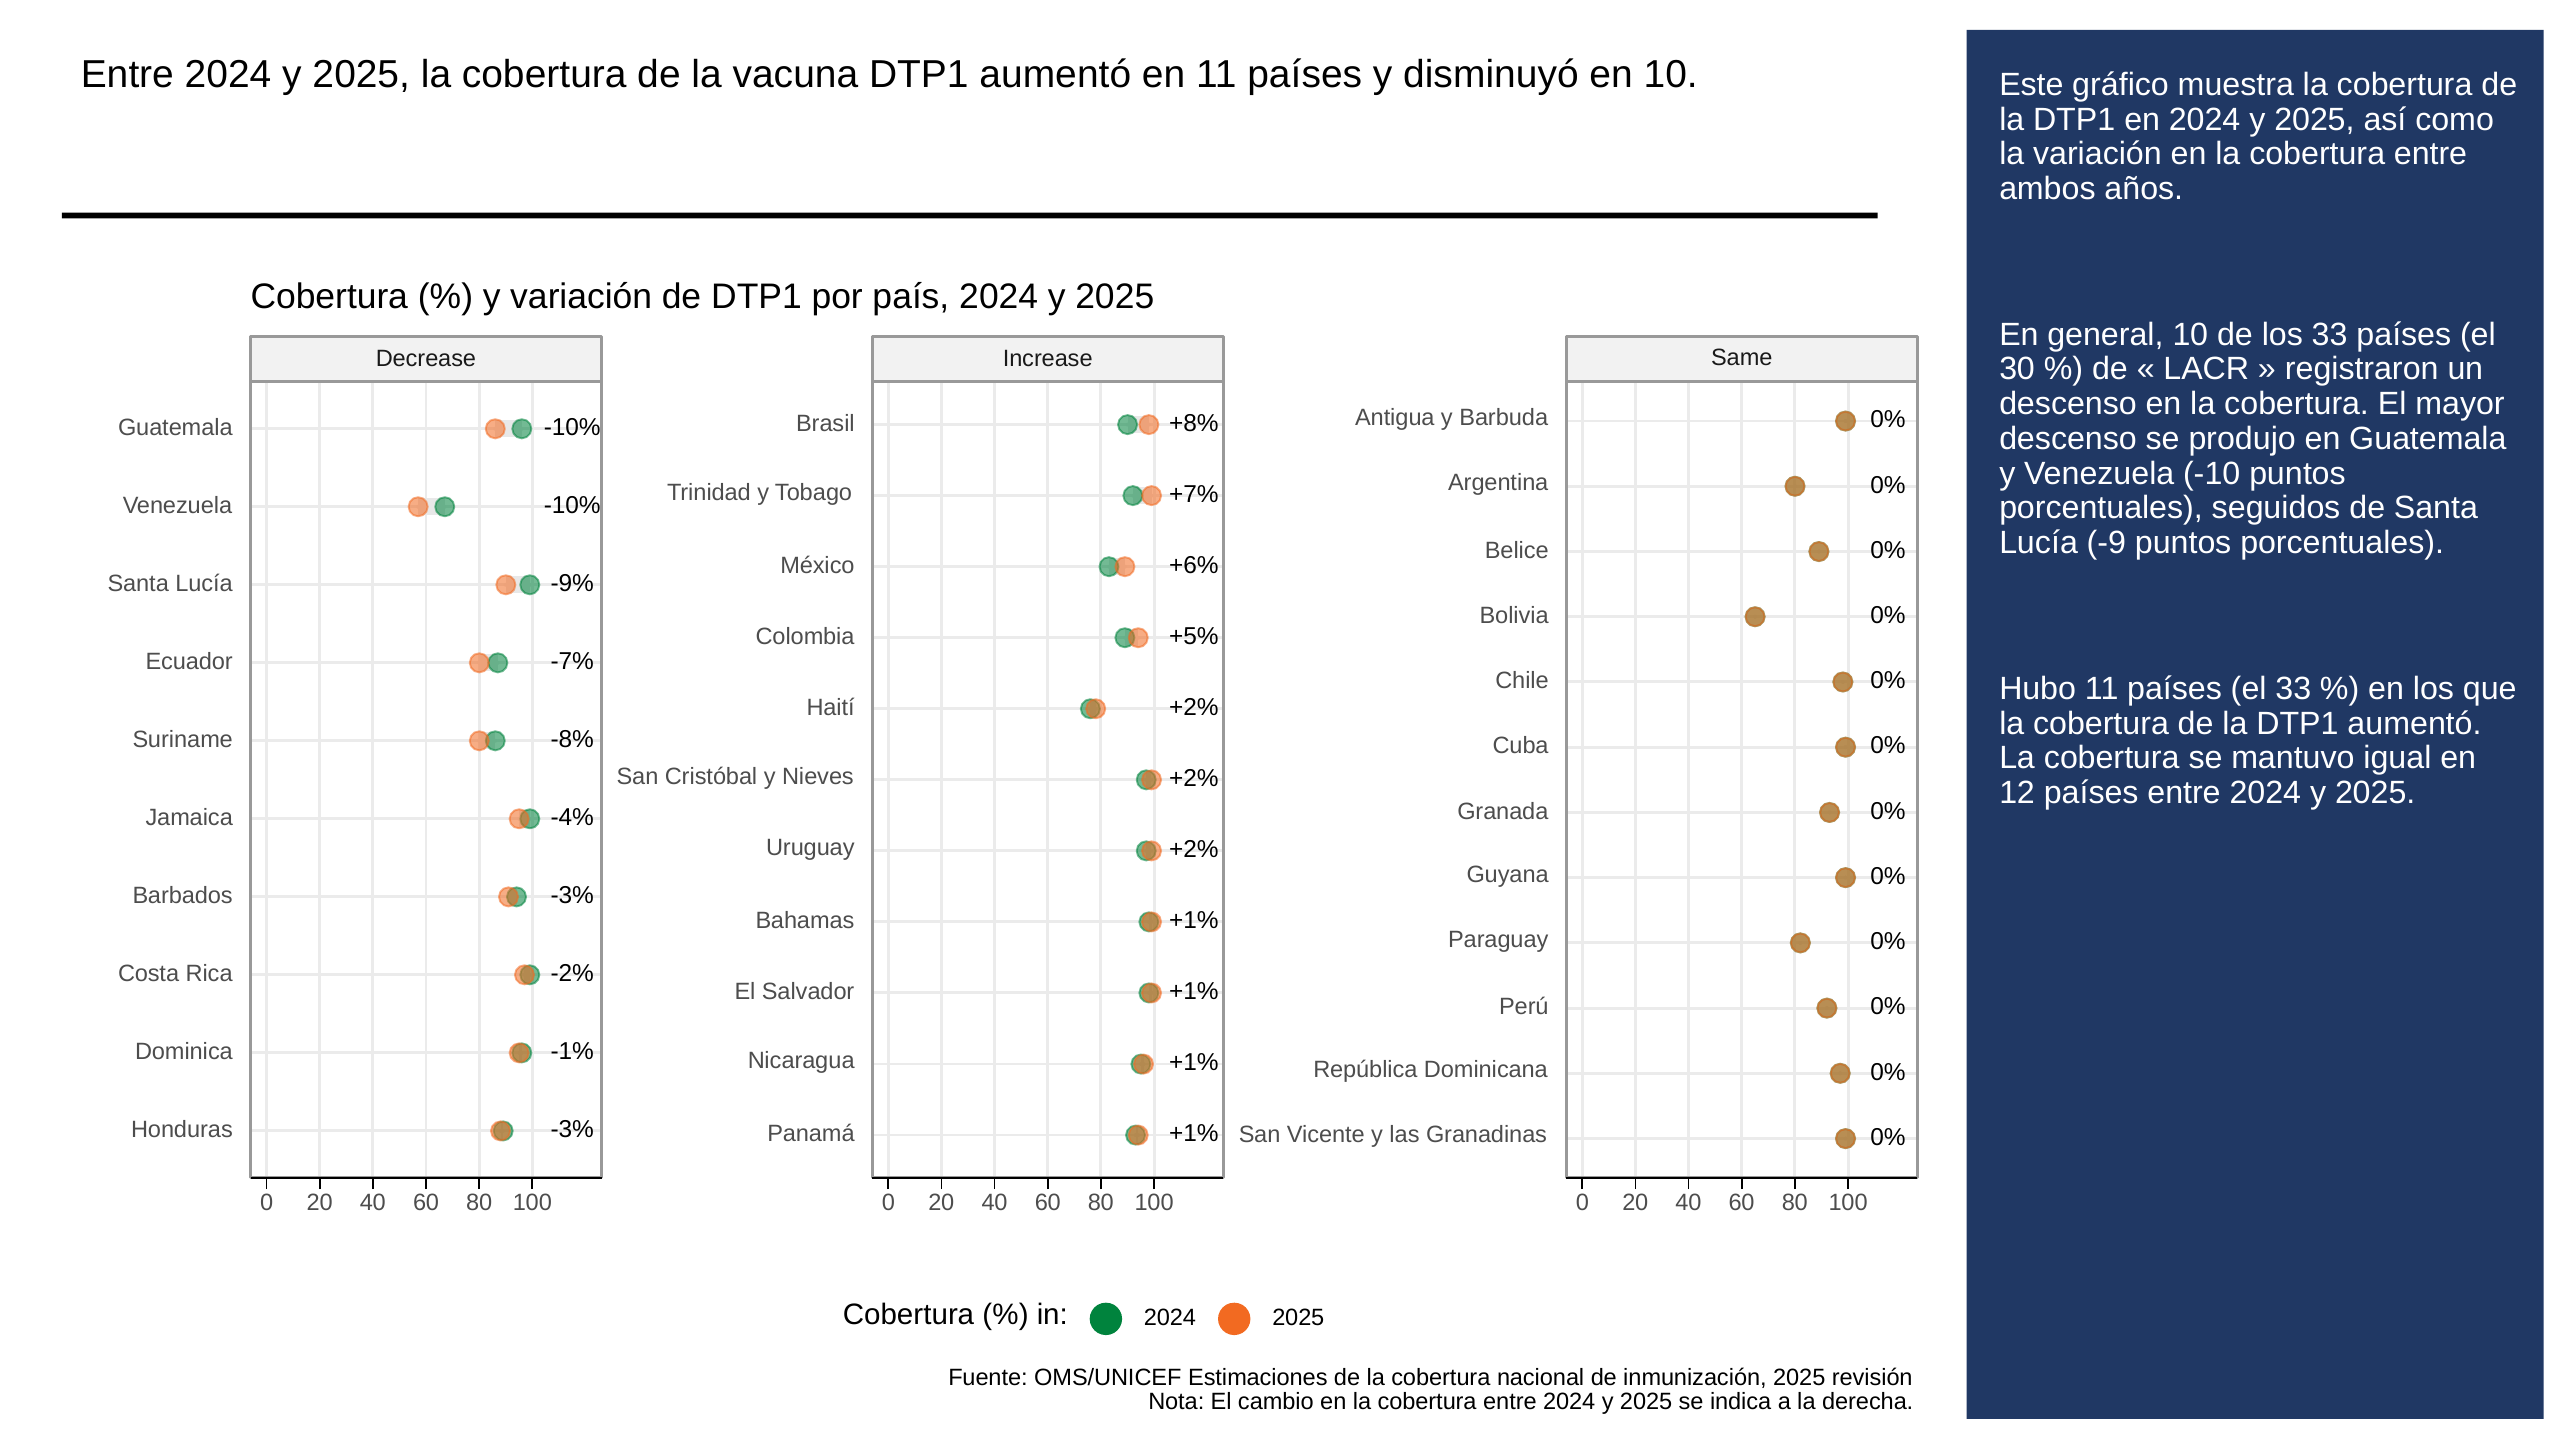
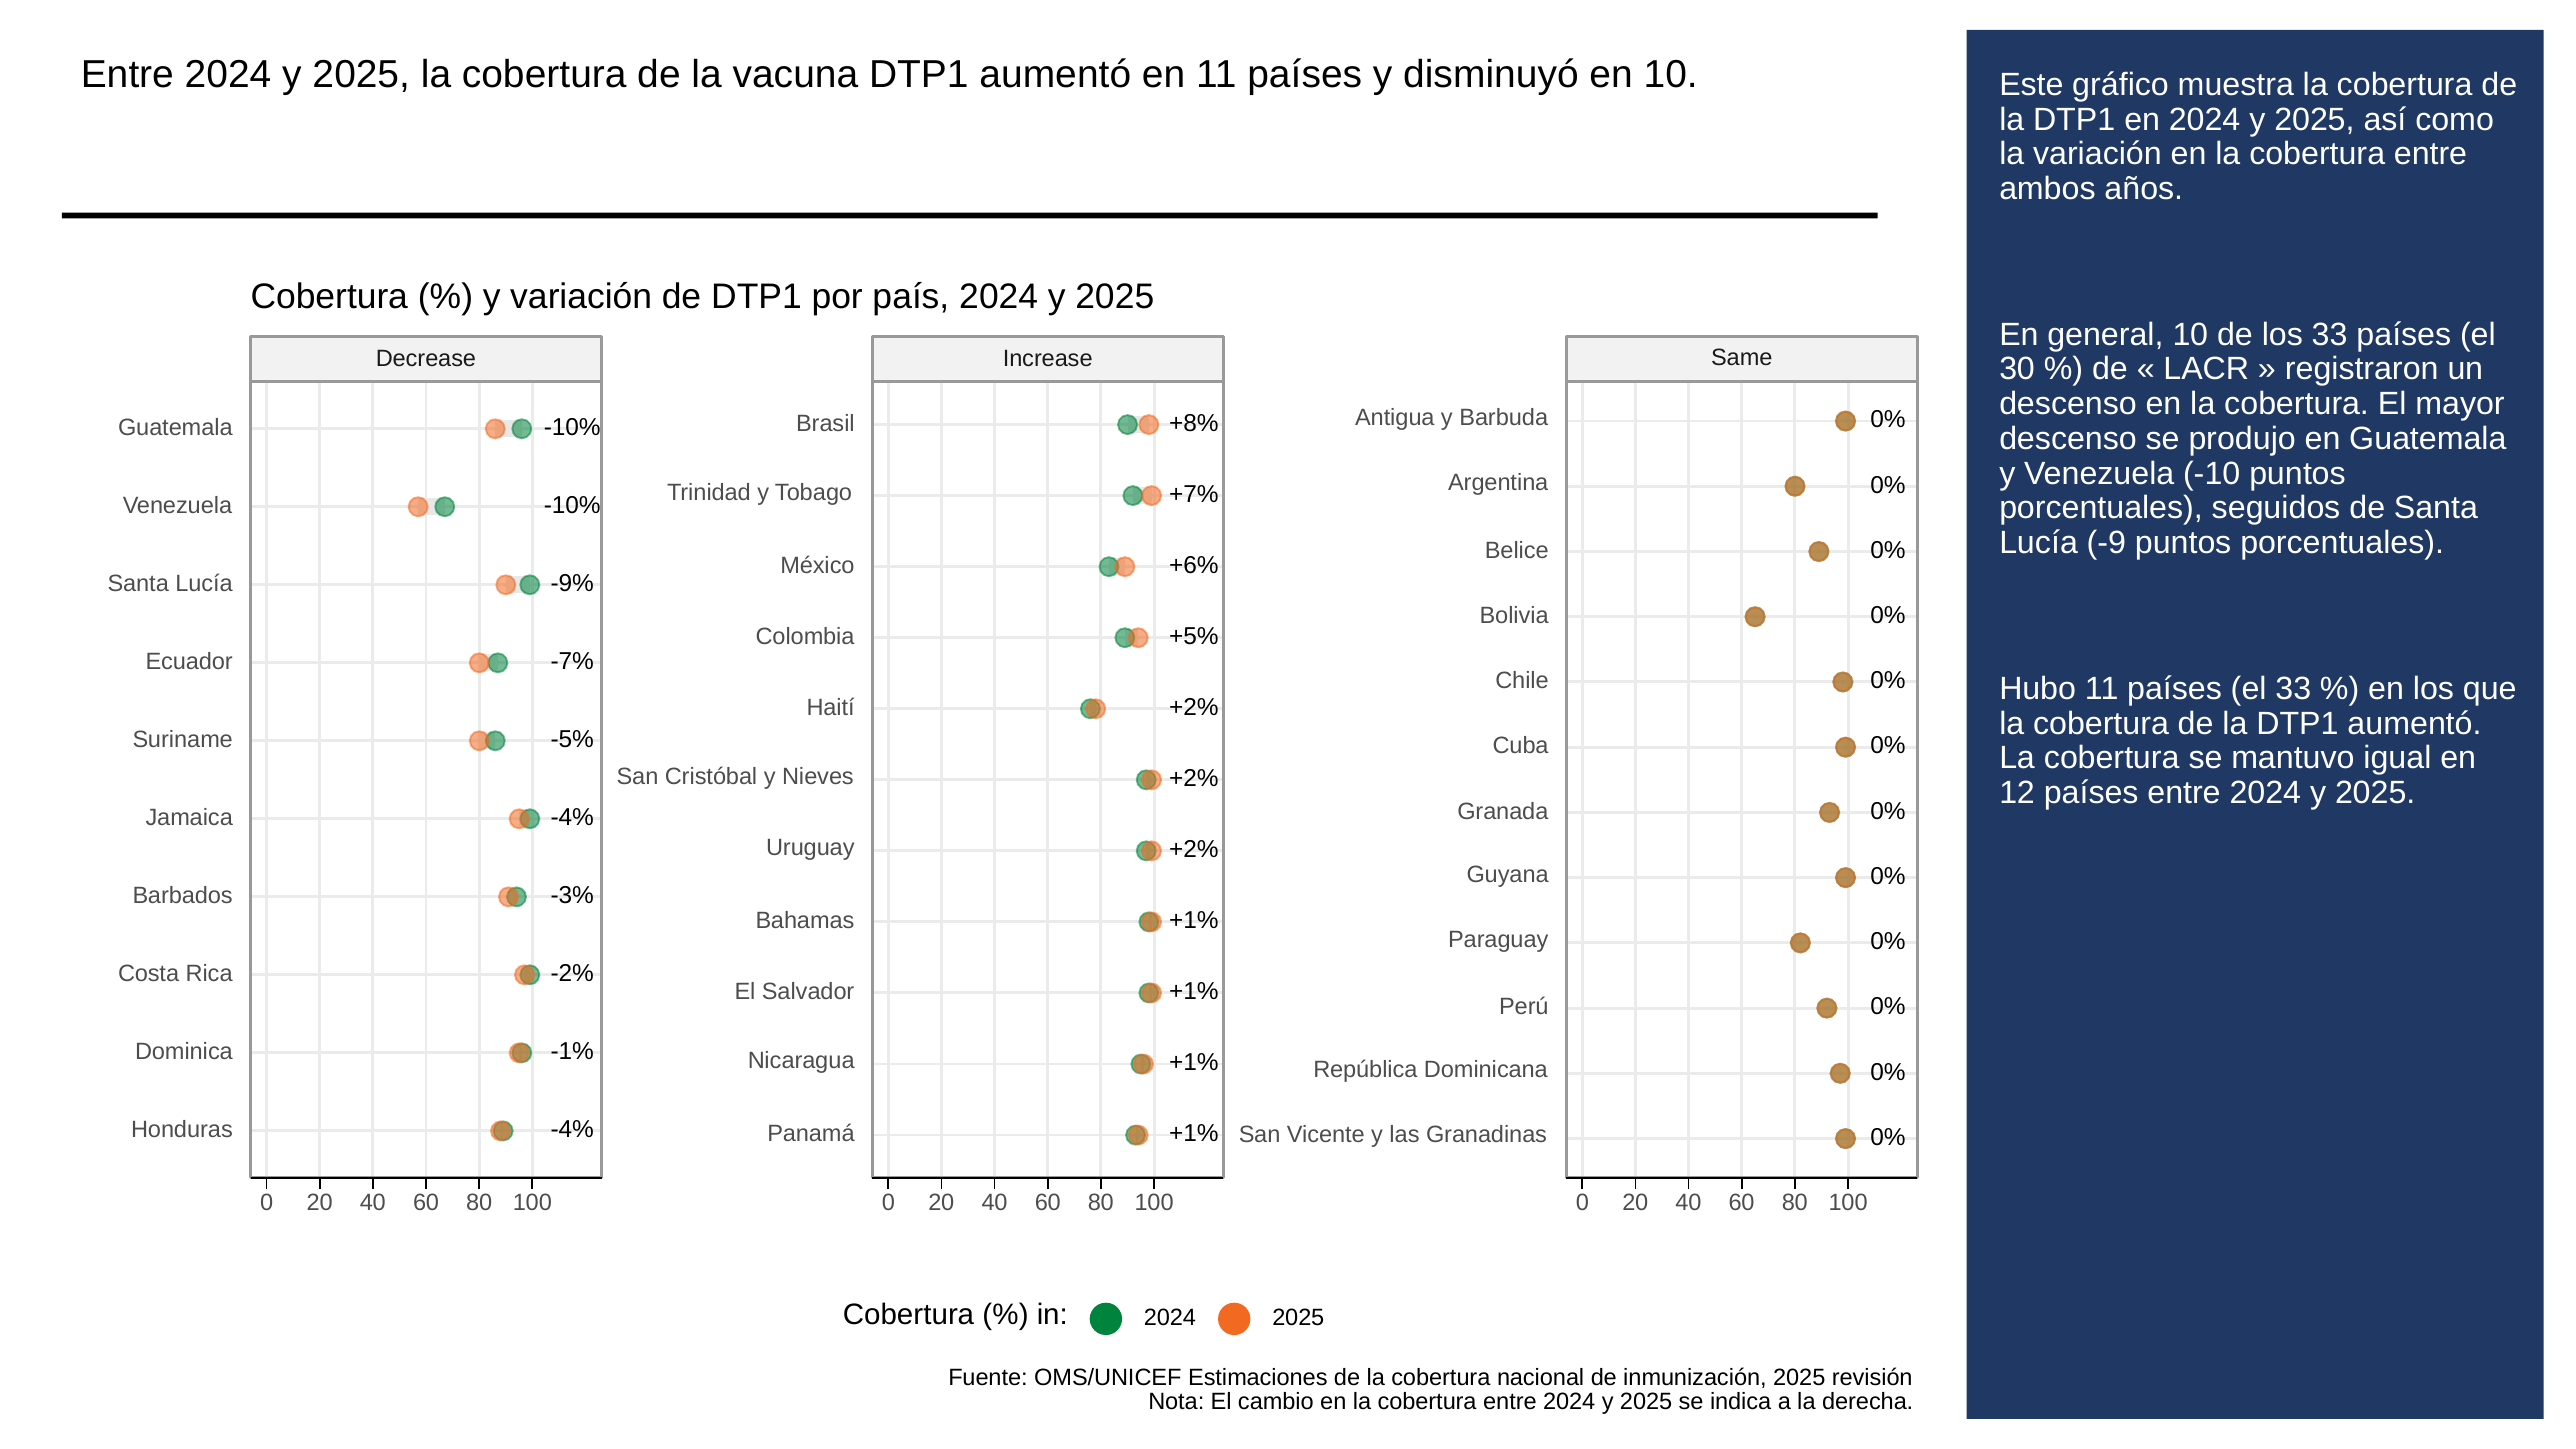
-8%: -8% -> -5%
-3% at (572, 1130): -3% -> -4%
